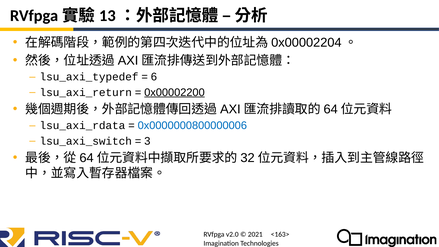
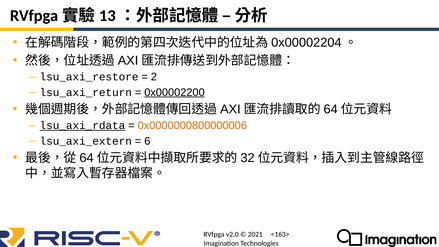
lsu_axi_typedef: lsu_axi_typedef -> lsu_axi_restore
6: 6 -> 2
lsu_axi_rdata underline: none -> present
0x0000000800000006 colour: blue -> orange
lsu_axi_switch: lsu_axi_switch -> lsu_axi_extern
3: 3 -> 6
